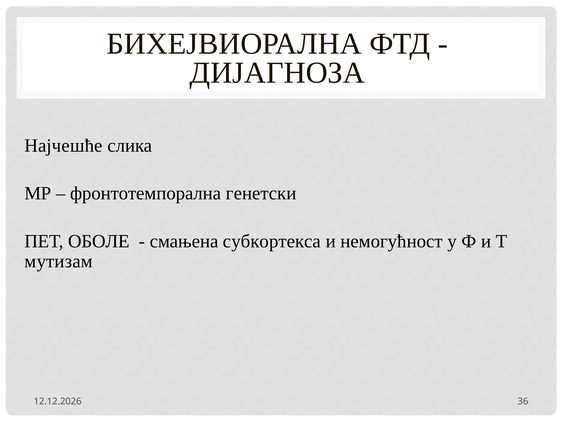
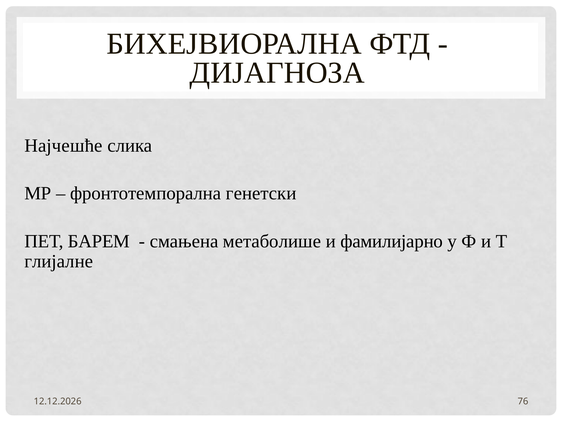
ОБОЛЕ: ОБОЛЕ -> БАРЕМ
субкортекса: субкортекса -> метаболише
немогућност: немогућност -> фамилијарно
мутизам: мутизам -> глијалне
36: 36 -> 76
